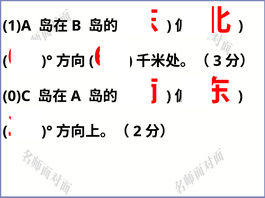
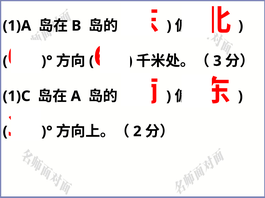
0)C: 0)C -> 1)C
